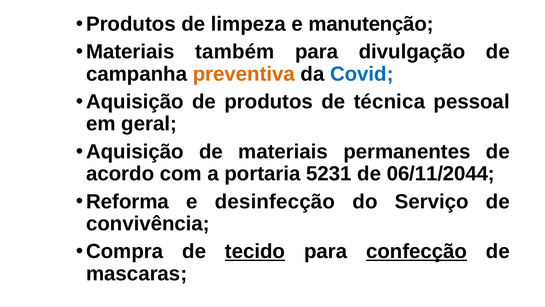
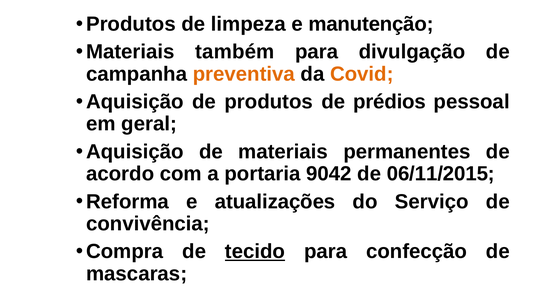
Covid colour: blue -> orange
técnica: técnica -> prédios
5231: 5231 -> 9042
06/11/2044: 06/11/2044 -> 06/11/2015
desinfecção: desinfecção -> atualizações
confecção underline: present -> none
